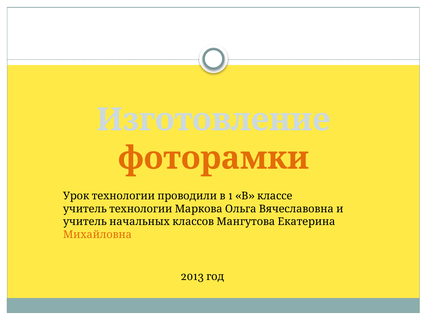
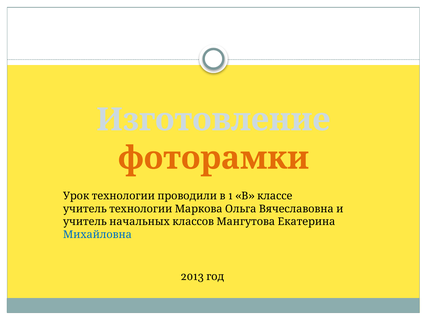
Михайловна colour: orange -> blue
